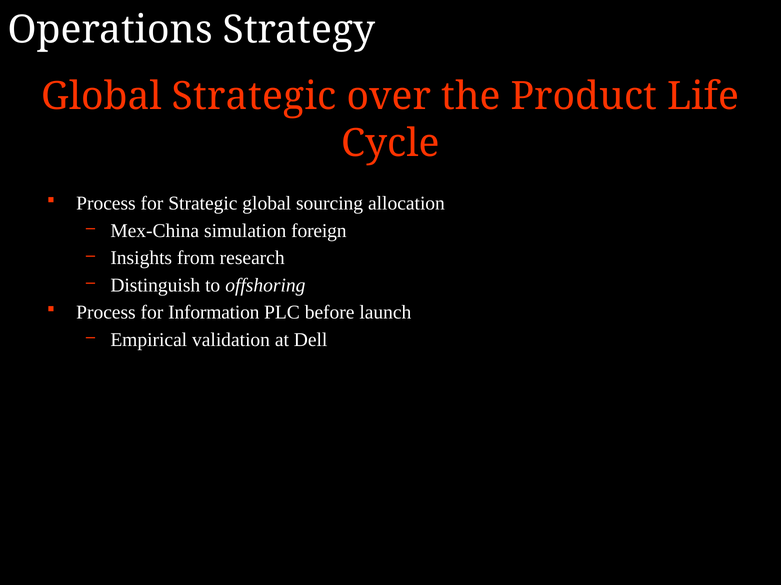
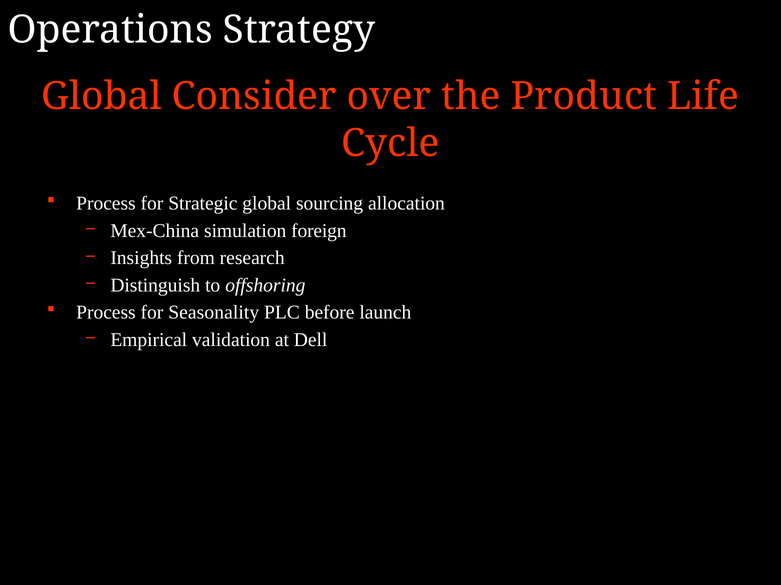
Global Strategic: Strategic -> Consider
Information: Information -> Seasonality
